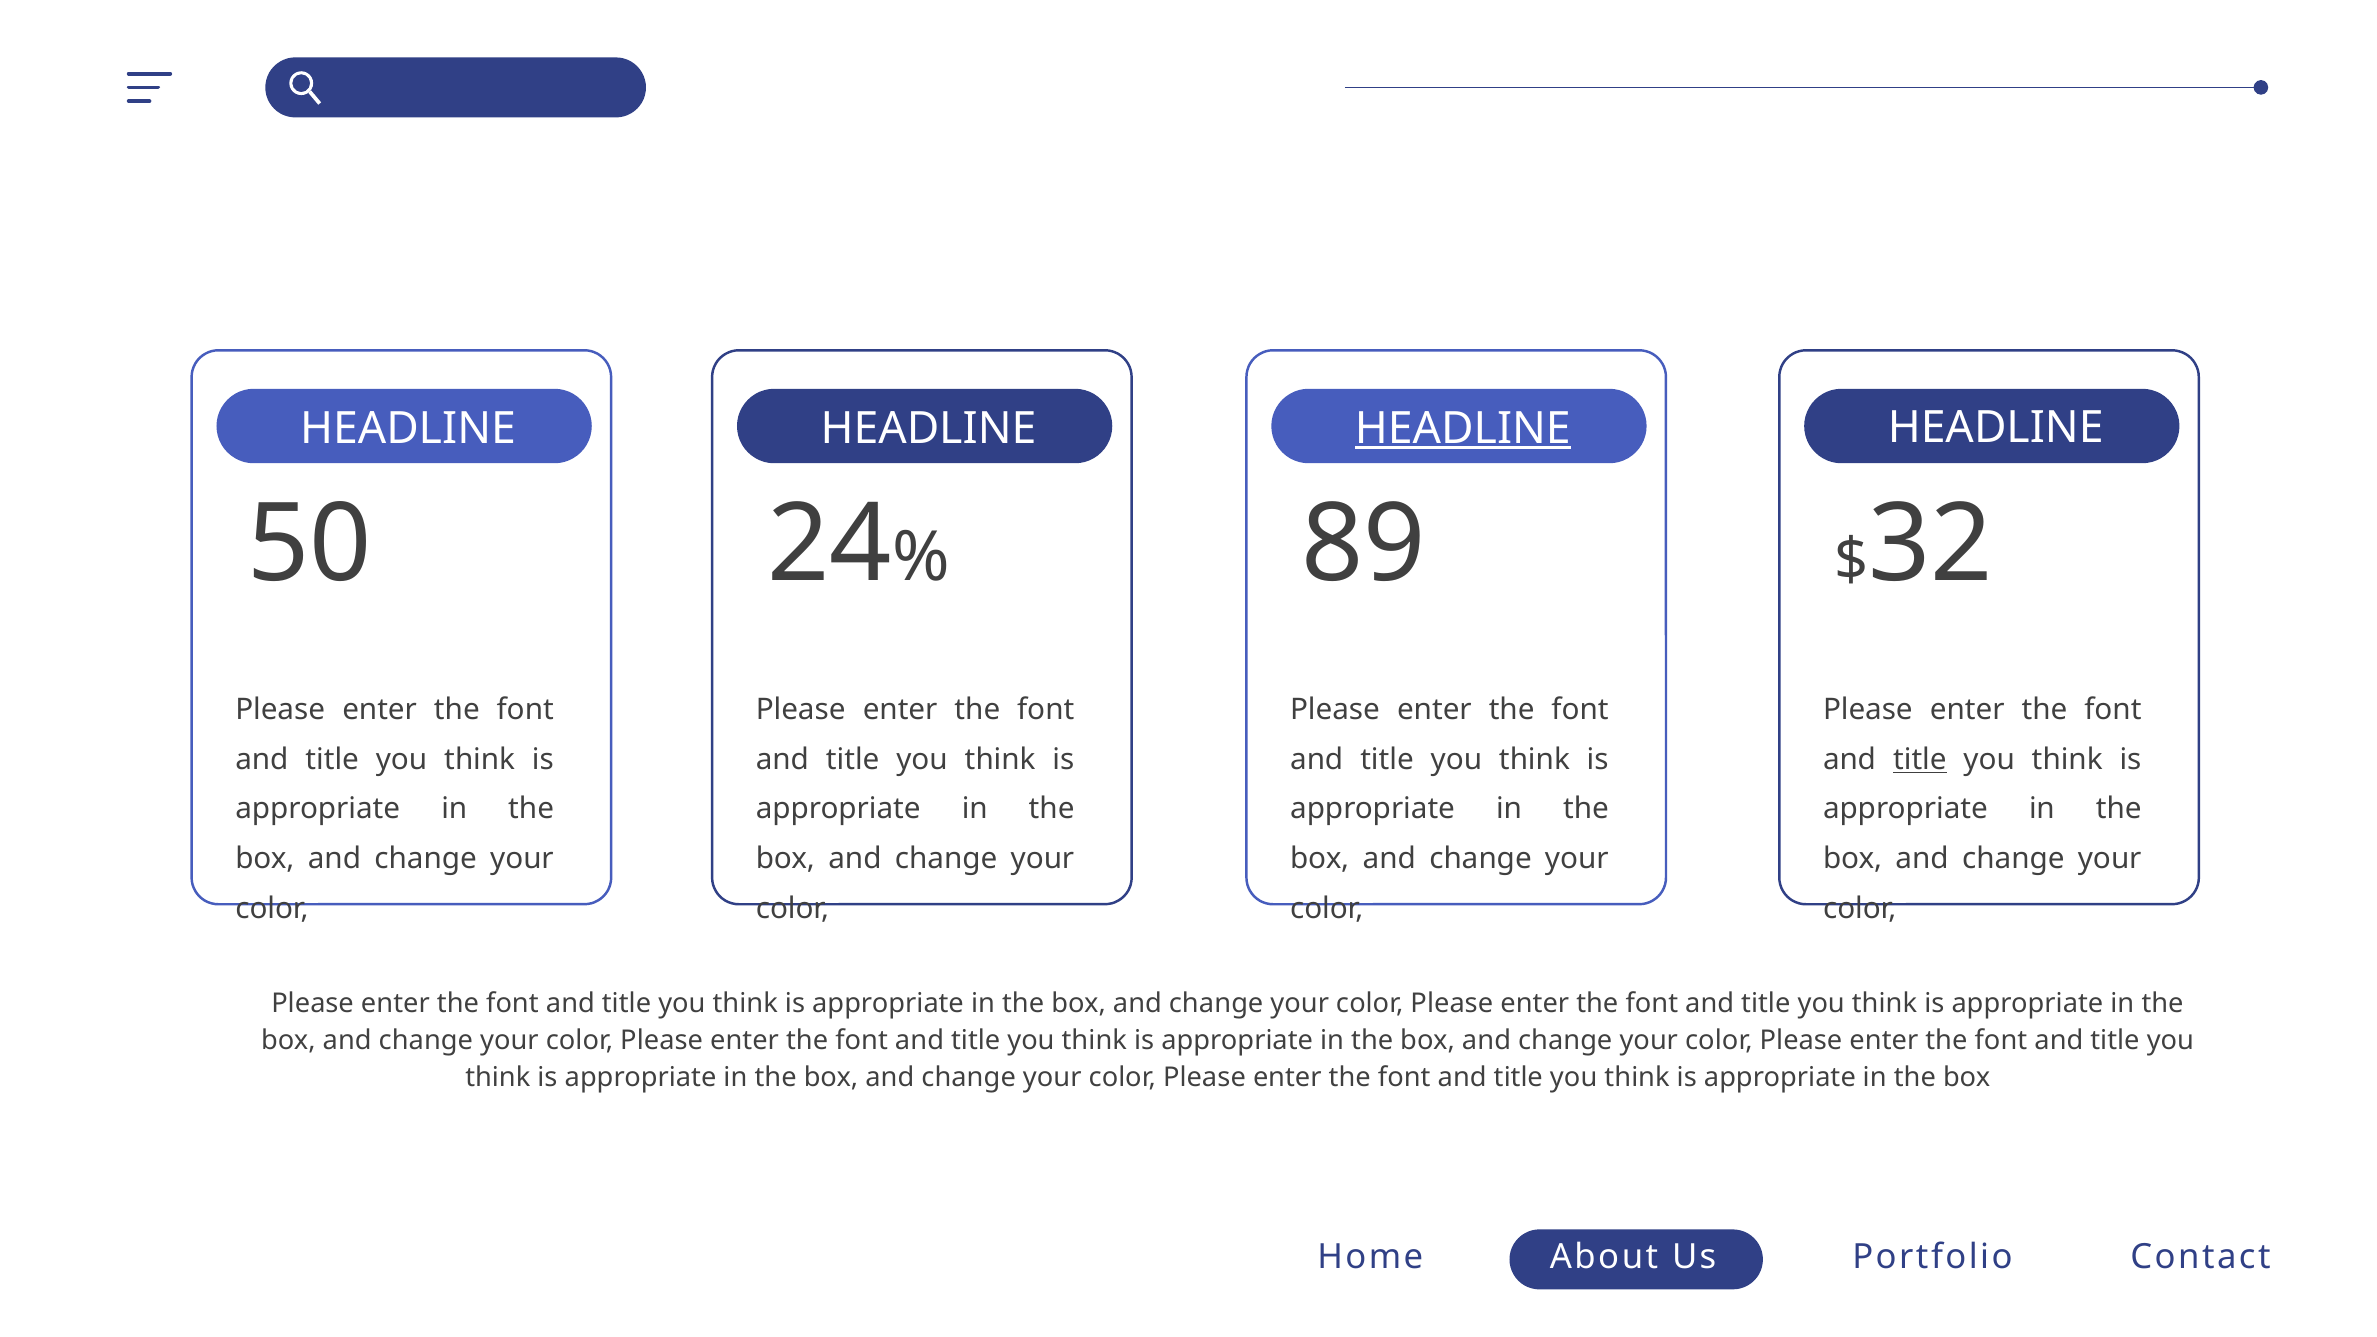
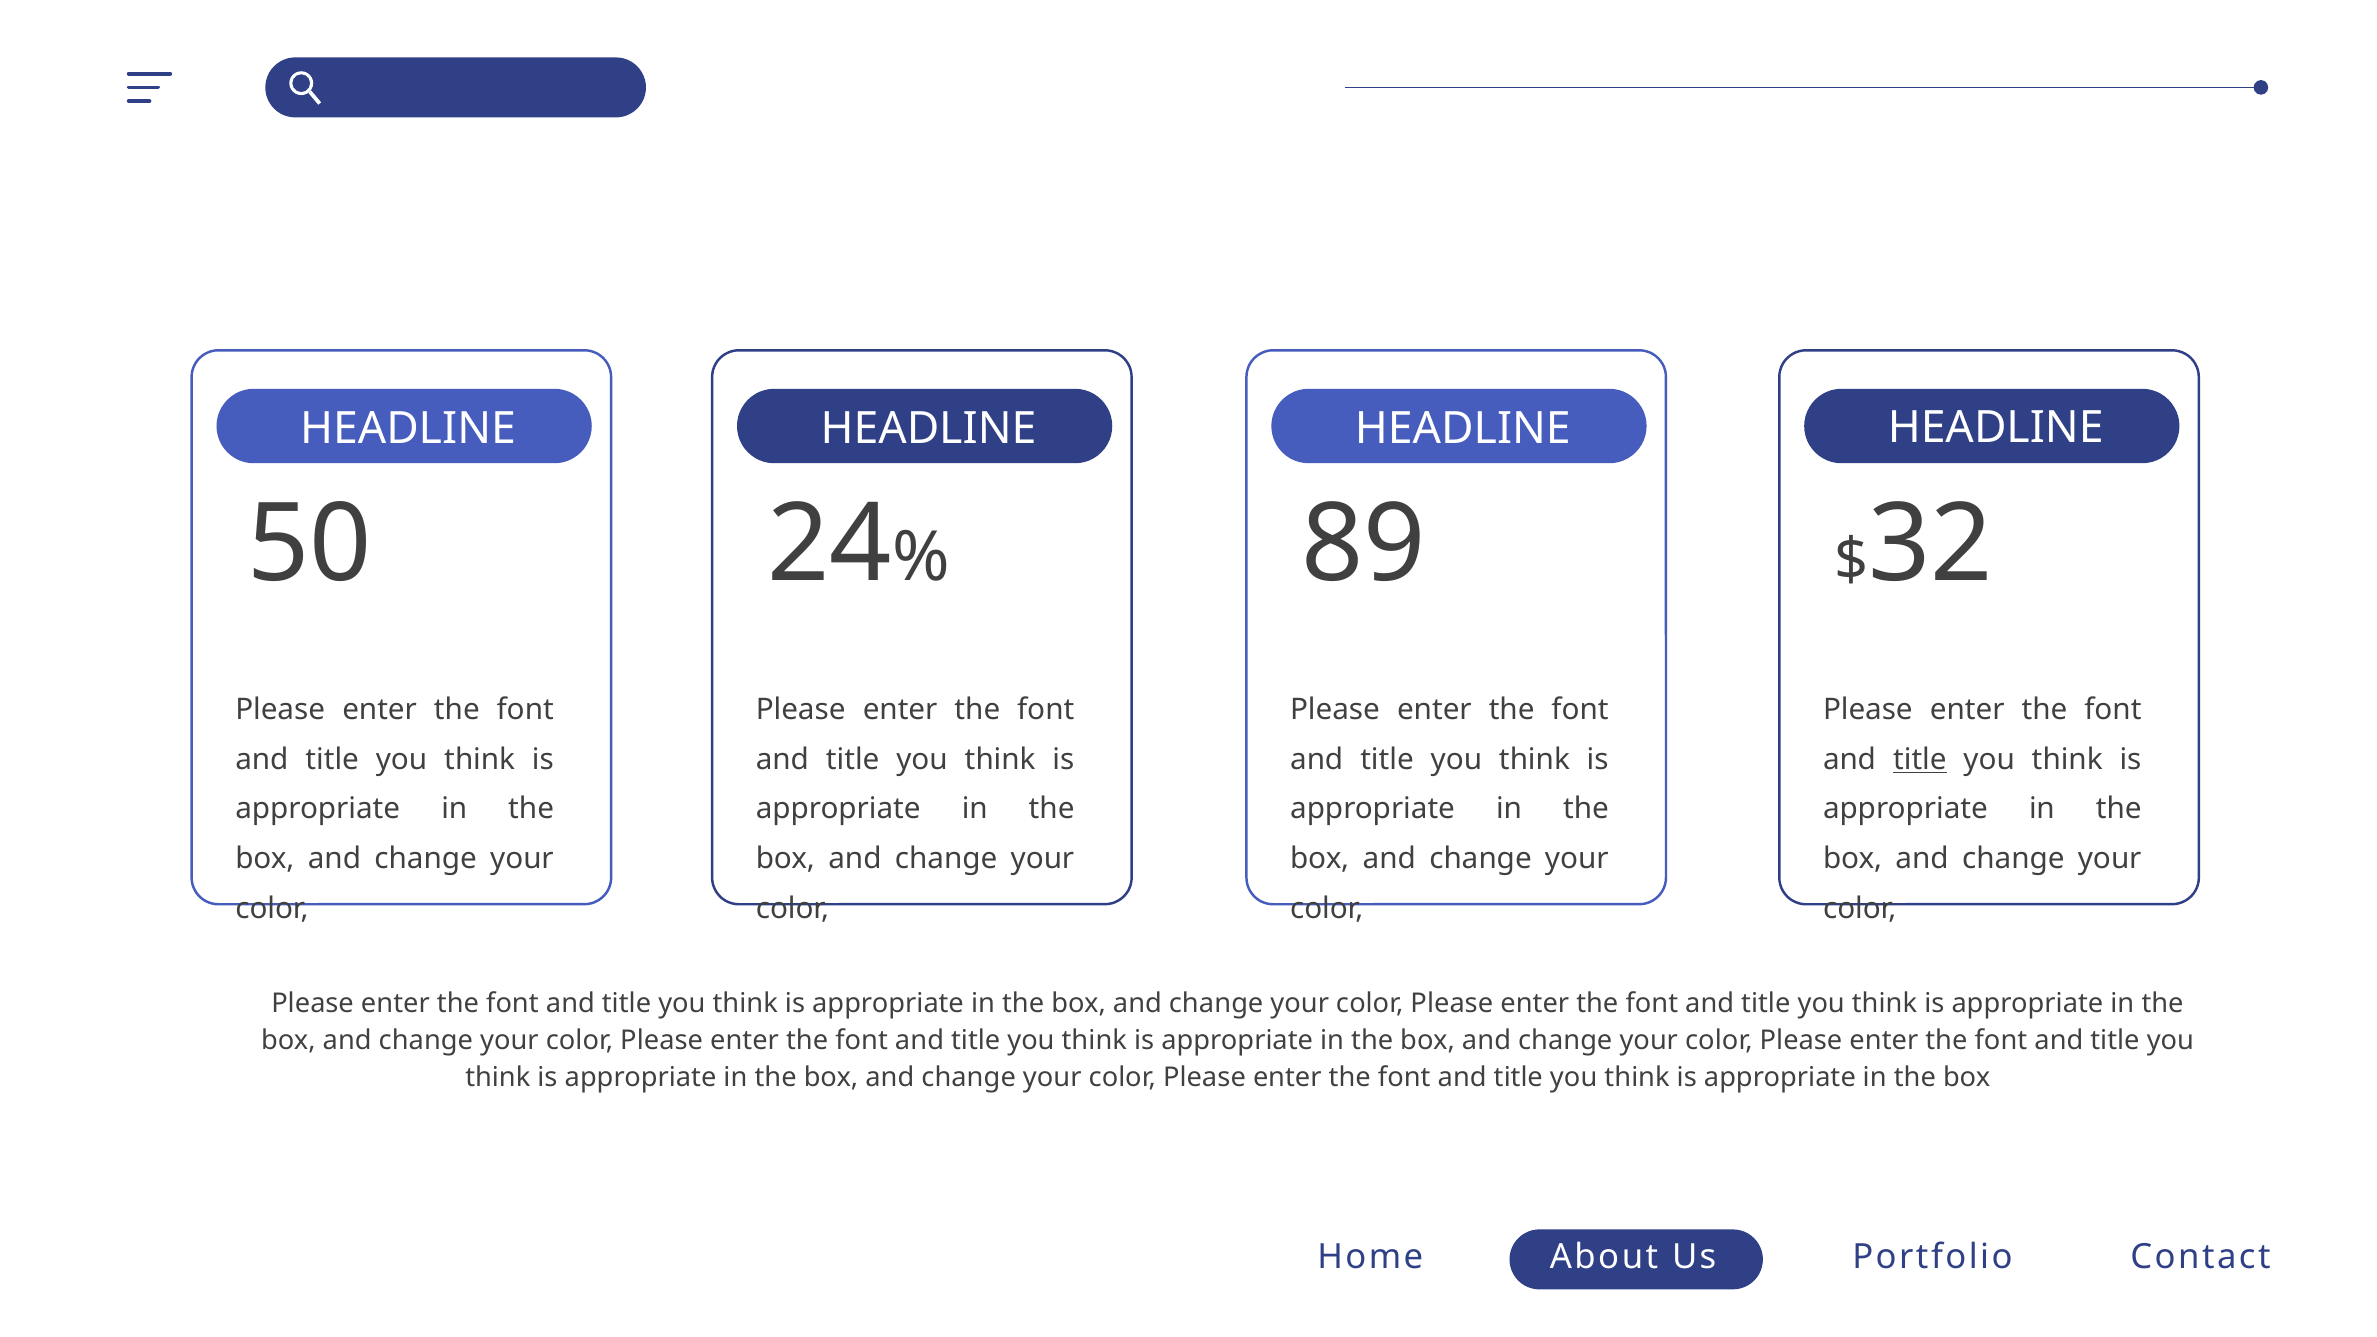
HEADLINE at (1463, 429) underline: present -> none
